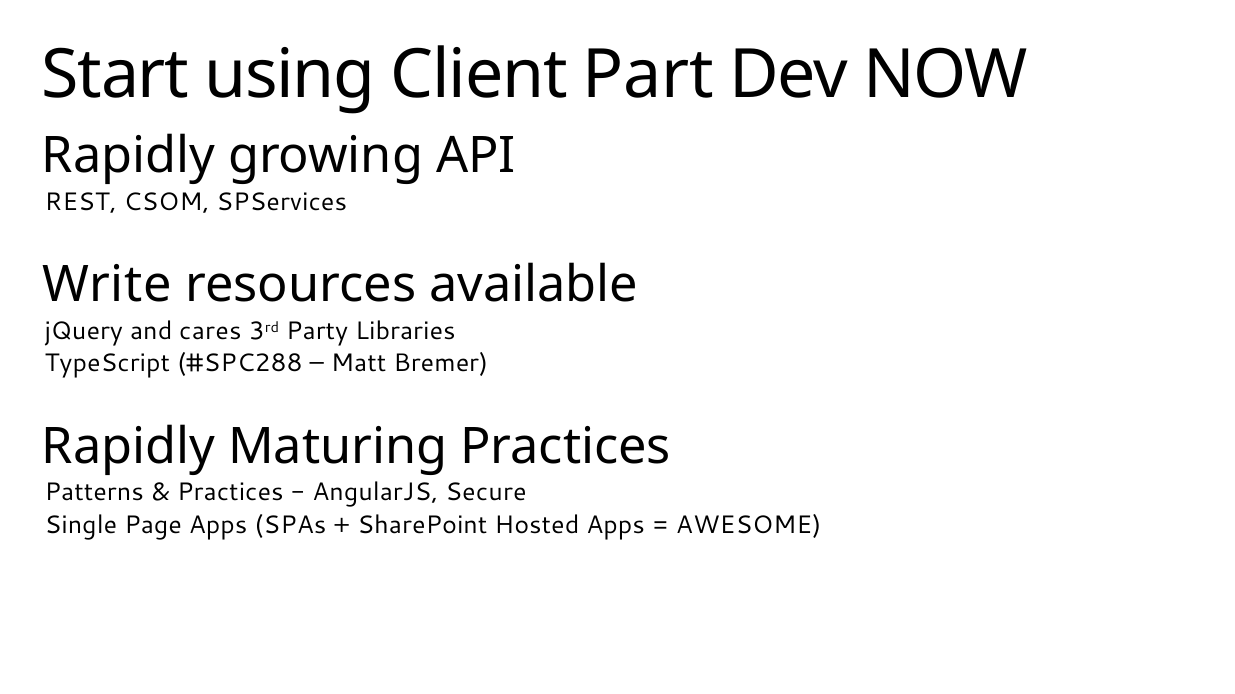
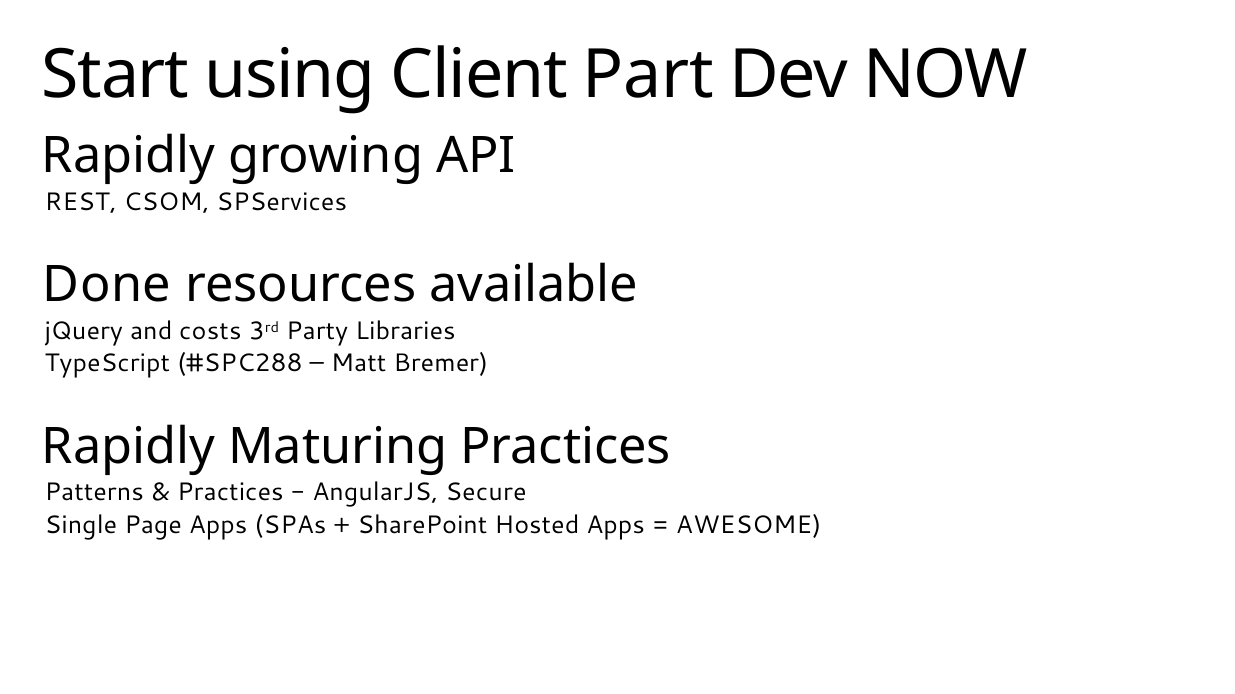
Write: Write -> Done
cares: cares -> costs
